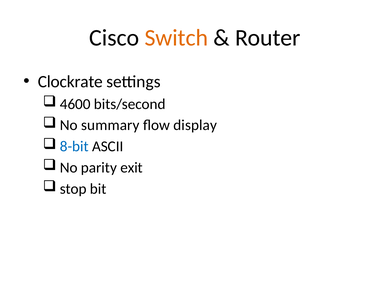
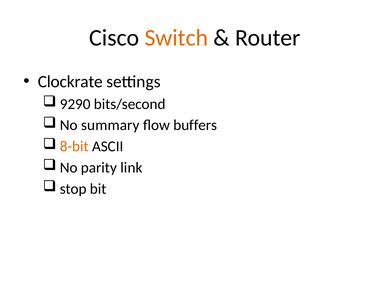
4600: 4600 -> 9290
display: display -> buffers
8-bit colour: blue -> orange
exit: exit -> link
